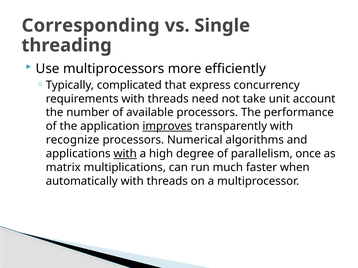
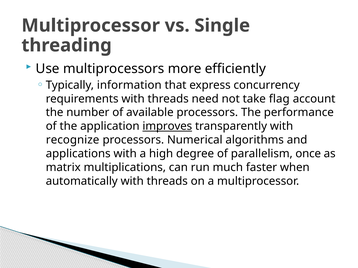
Corresponding at (91, 26): Corresponding -> Multiprocessor
complicated: complicated -> information
unit: unit -> flag
with at (125, 154) underline: present -> none
